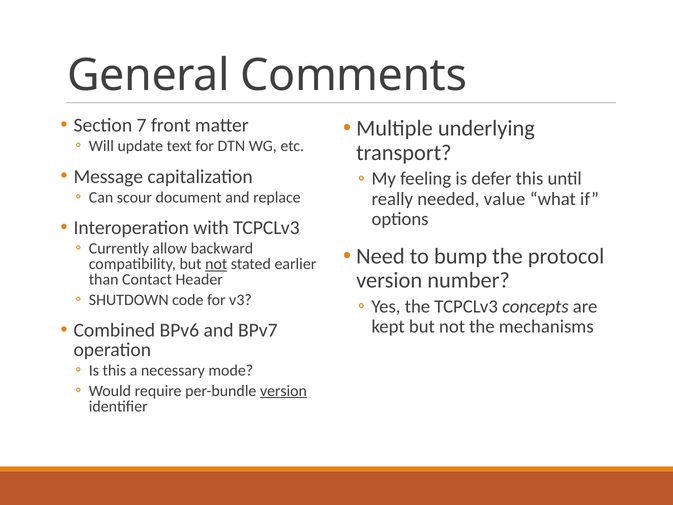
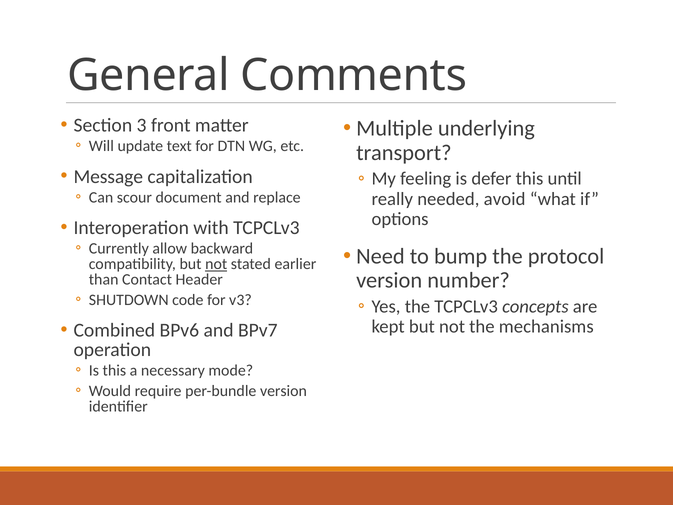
7: 7 -> 3
value: value -> avoid
version at (283, 391) underline: present -> none
